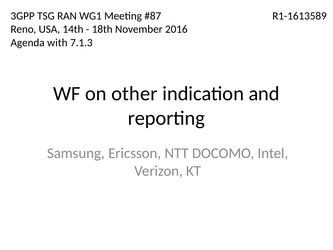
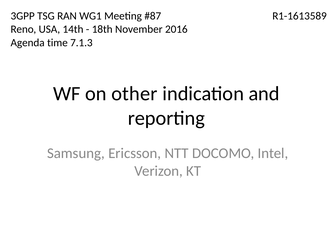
with: with -> time
